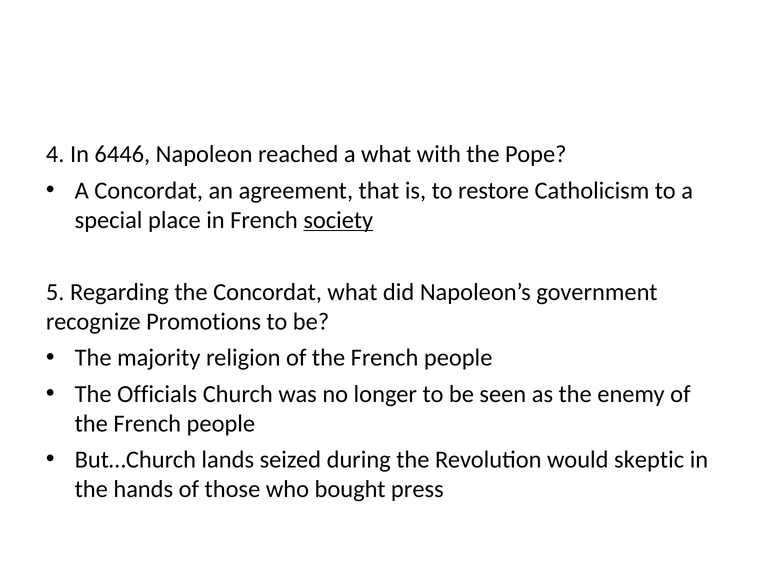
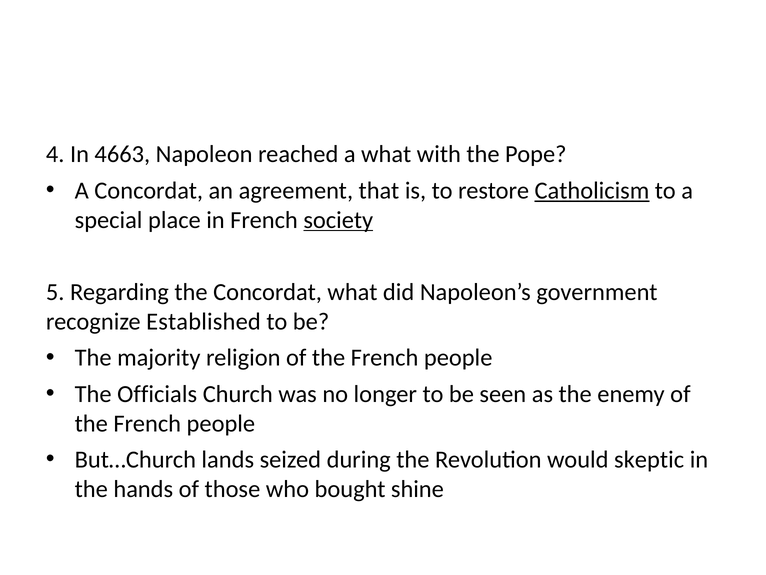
6446: 6446 -> 4663
Catholicism underline: none -> present
Promotions: Promotions -> Established
press: press -> shine
